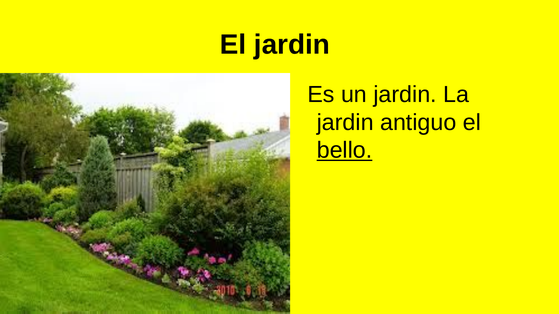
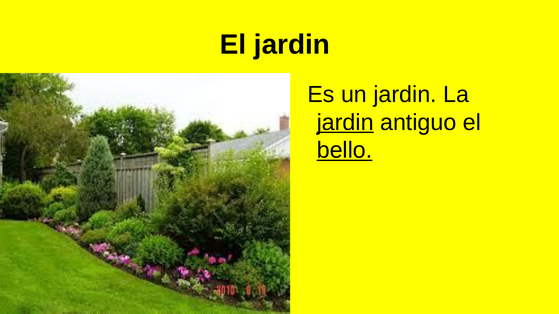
jardin at (345, 123) underline: none -> present
